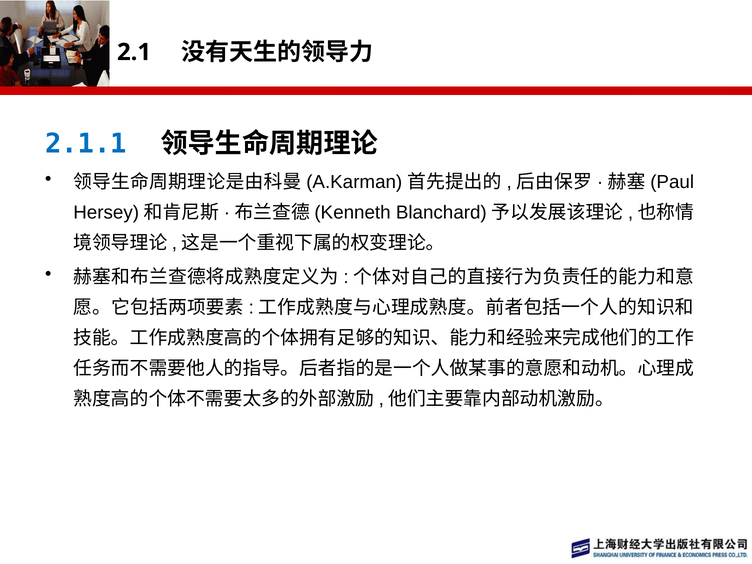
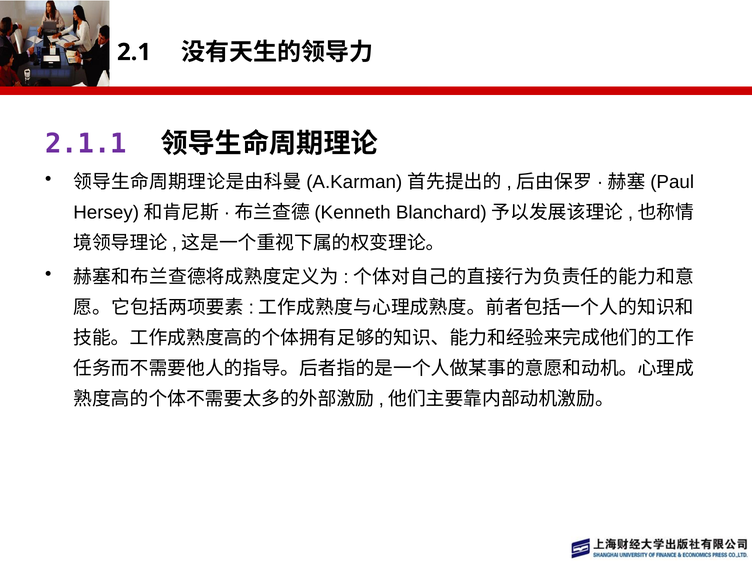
2.1.1 colour: blue -> purple
